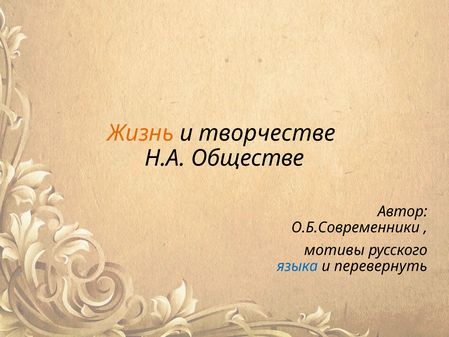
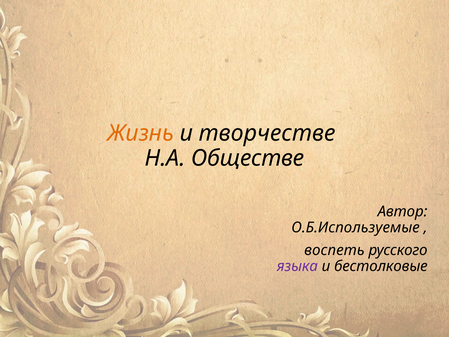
О.Б.Современники: О.Б.Современники -> О.Б.Используемые
мотивы: мотивы -> воспеть
языка colour: blue -> purple
перевернуть: перевернуть -> бестолковые
